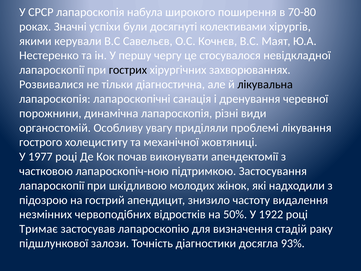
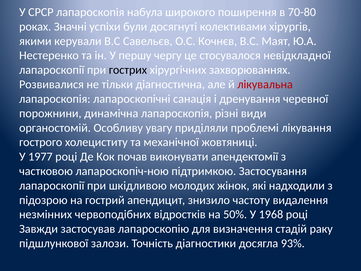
лікувальна colour: black -> red
1922: 1922 -> 1968
Тримає: Тримає -> Завжди
